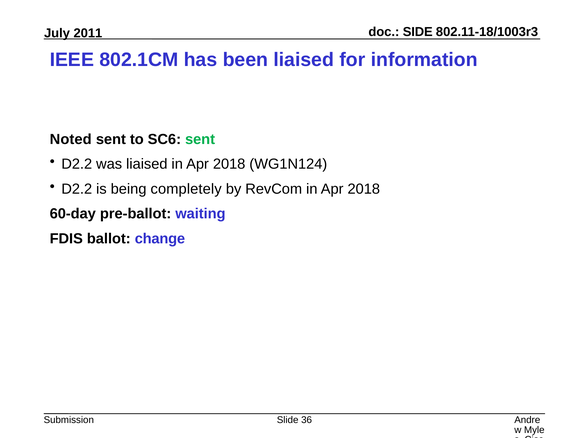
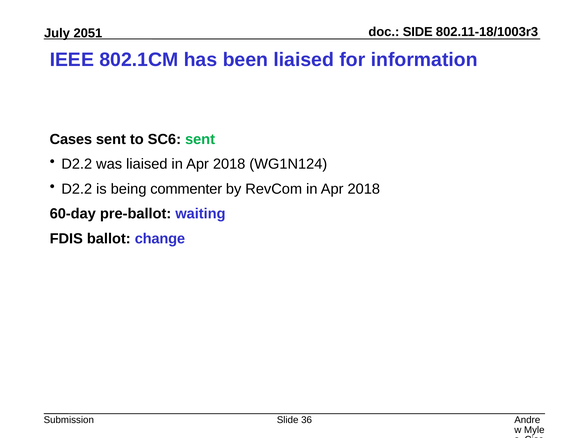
2011: 2011 -> 2051
Noted: Noted -> Cases
completely: completely -> commenter
